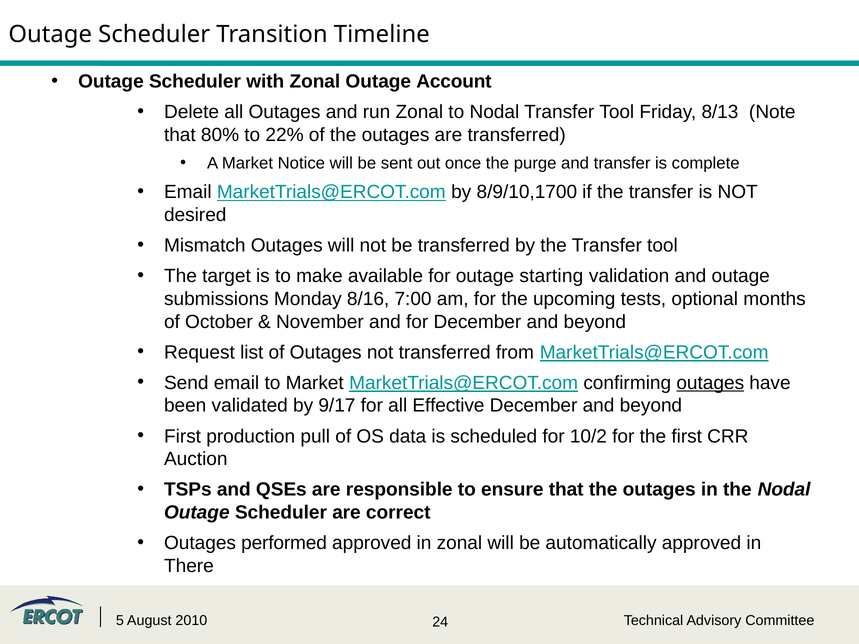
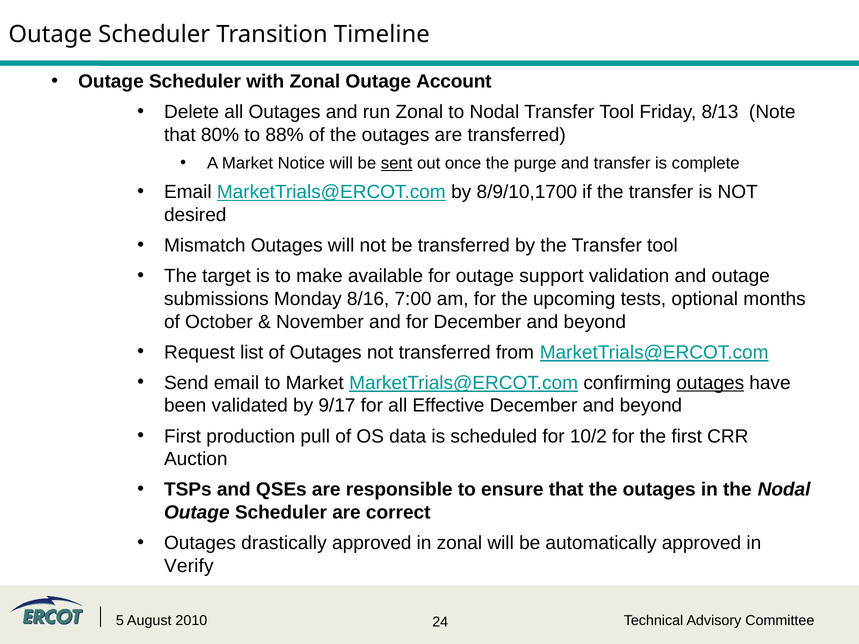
22%: 22% -> 88%
sent underline: none -> present
starting: starting -> support
performed: performed -> drastically
There: There -> Verify
